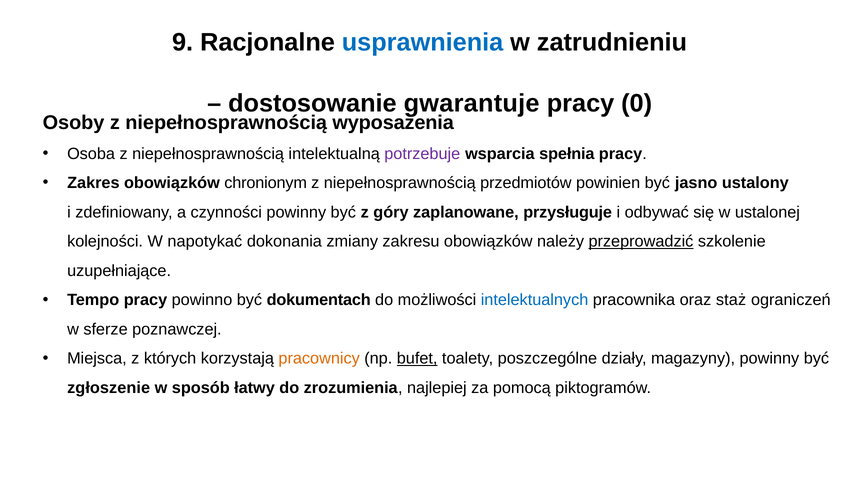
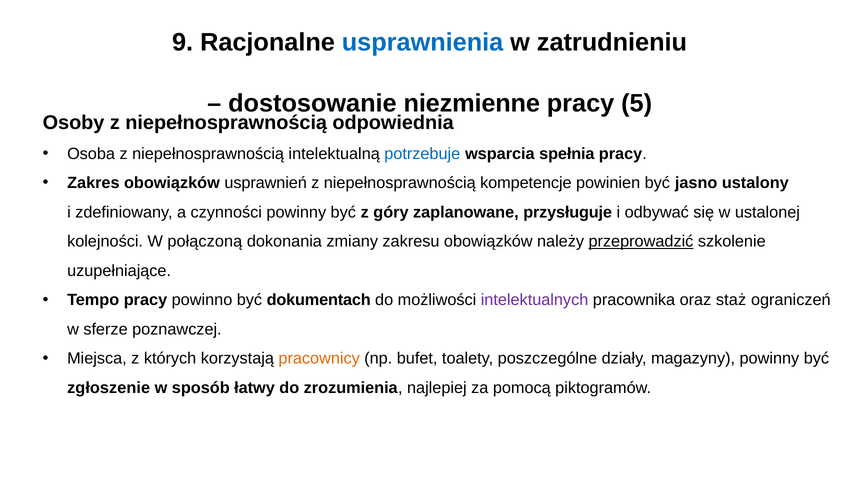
gwarantuje: gwarantuje -> niezmienne
0: 0 -> 5
wyposażenia: wyposażenia -> odpowiednia
potrzebuje colour: purple -> blue
chronionym: chronionym -> usprawnień
przedmiotów: przedmiotów -> kompetencje
napotykać: napotykać -> połączoną
intelektualnych colour: blue -> purple
bufet underline: present -> none
